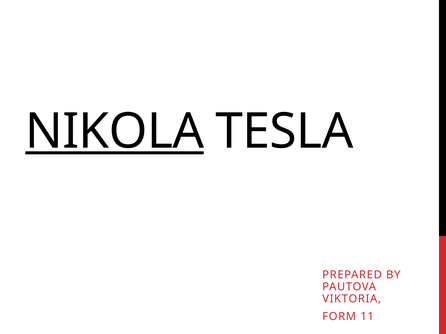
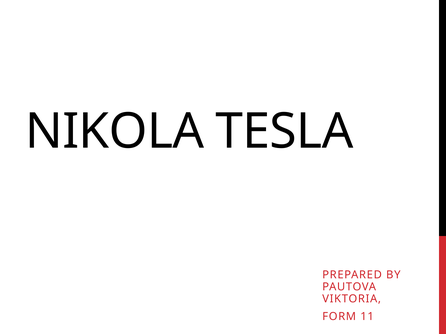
NIKOLA underline: present -> none
